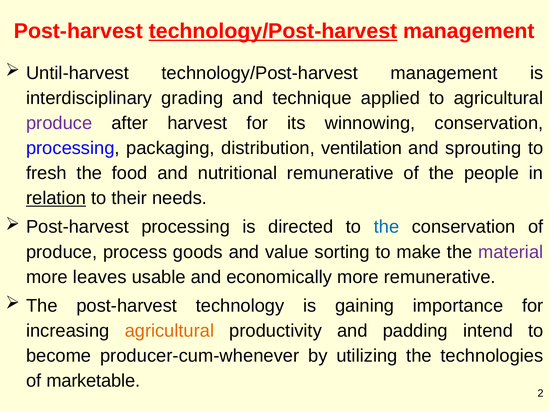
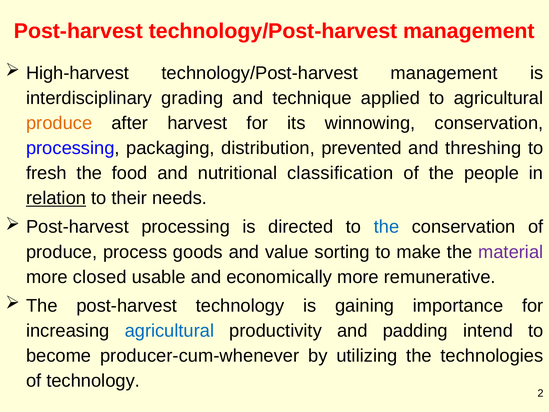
technology/Post-harvest at (273, 31) underline: present -> none
Until-harvest: Until-harvest -> High-harvest
produce at (59, 123) colour: purple -> orange
ventilation: ventilation -> prevented
sprouting: sprouting -> threshing
nutritional remunerative: remunerative -> classification
leaves: leaves -> closed
agricultural at (169, 331) colour: orange -> blue
of marketable: marketable -> technology
